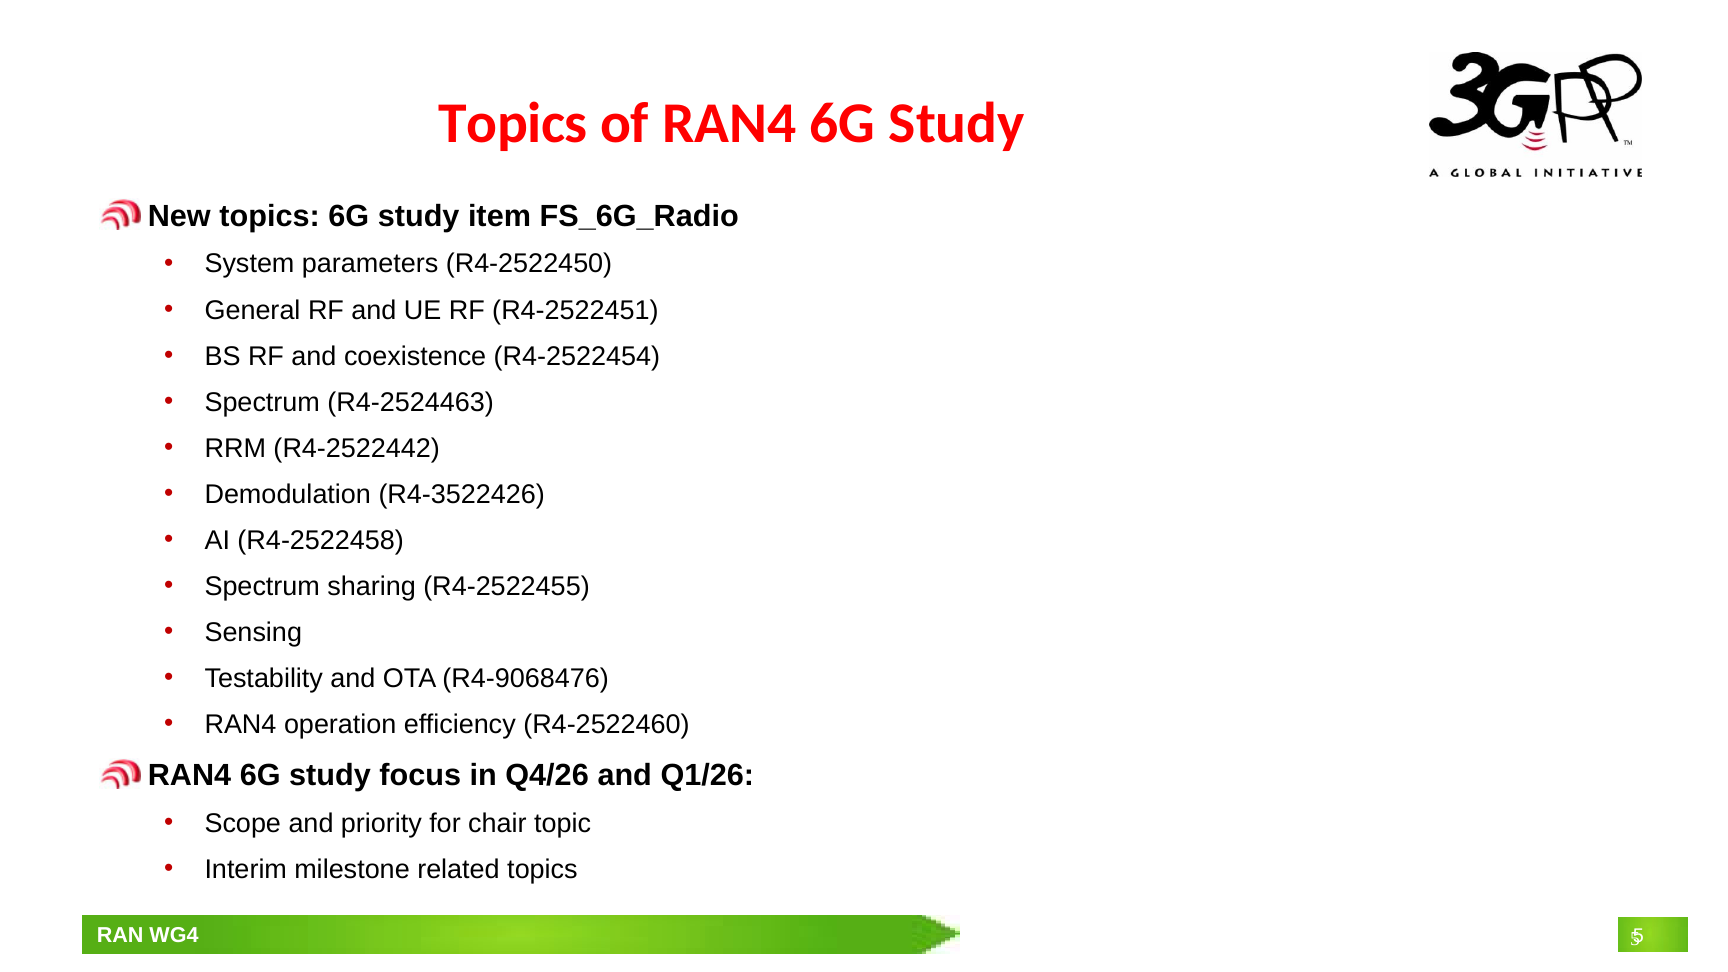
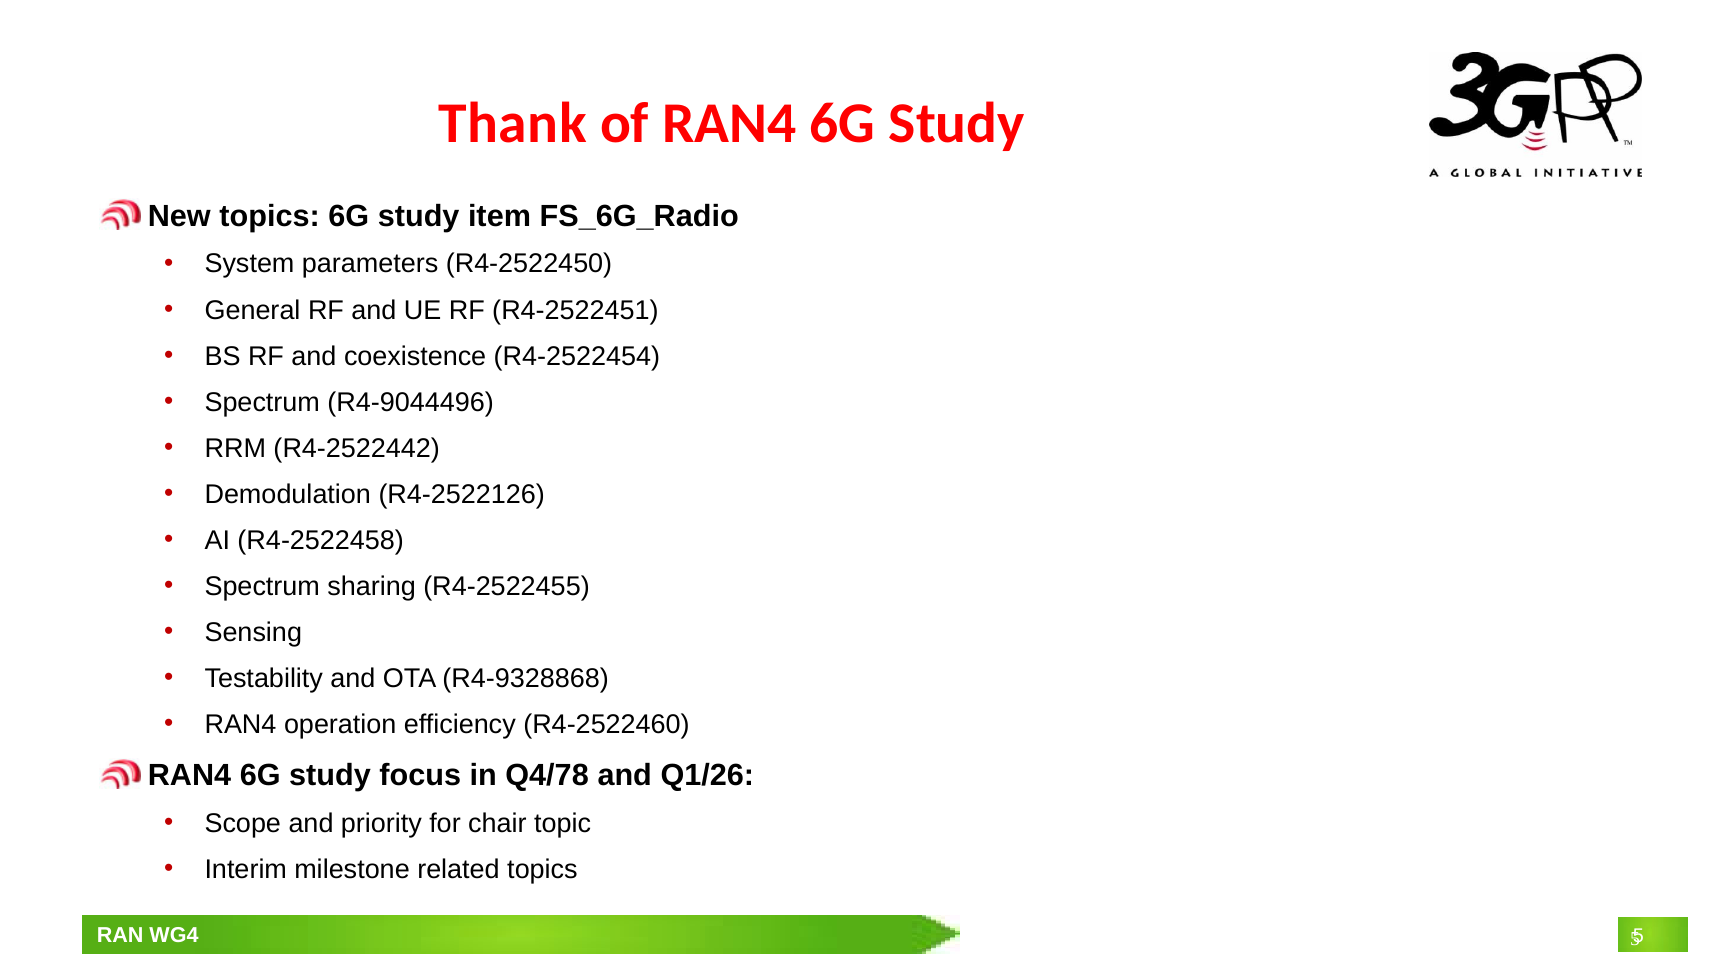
Topics at (513, 124): Topics -> Thank
R4-2524463: R4-2524463 -> R4-9044496
R4-3522426: R4-3522426 -> R4-2522126
R4-9068476: R4-9068476 -> R4-9328868
Q4/26: Q4/26 -> Q4/78
